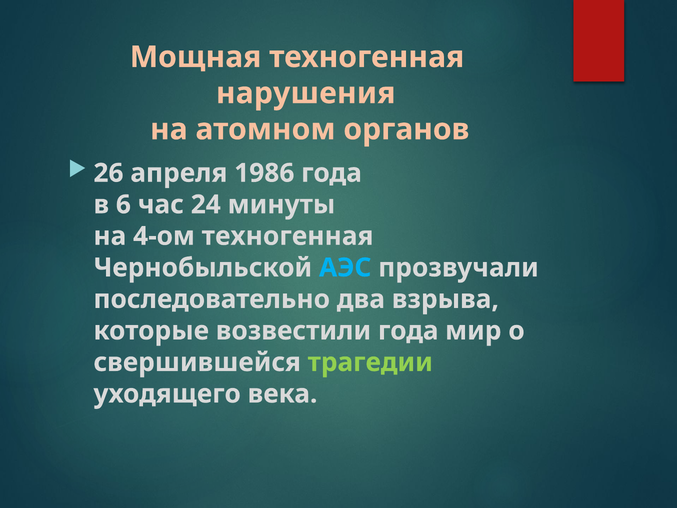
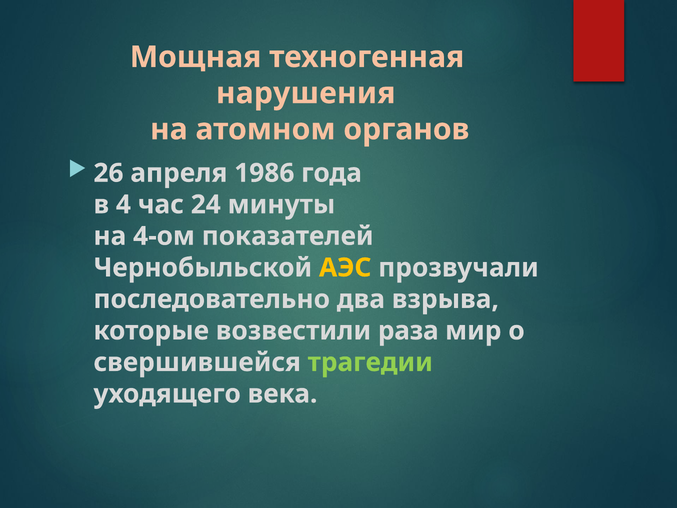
6: 6 -> 4
4-ом техногенная: техногенная -> показателей
АЭС colour: light blue -> yellow
возвестили года: года -> раза
